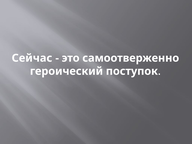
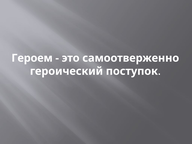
Сейчас: Сейчас -> Героем
